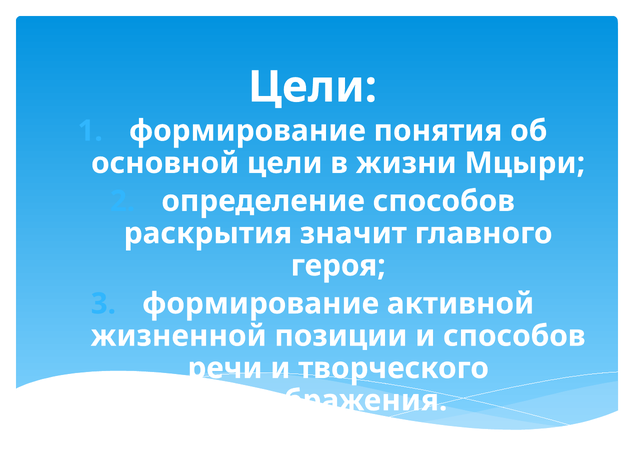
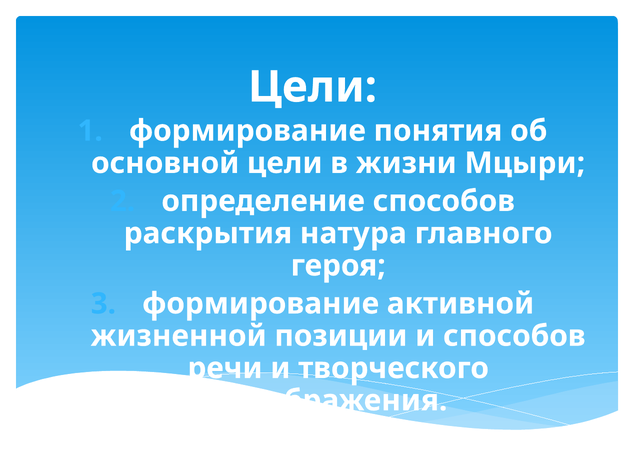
значит: значит -> натура
